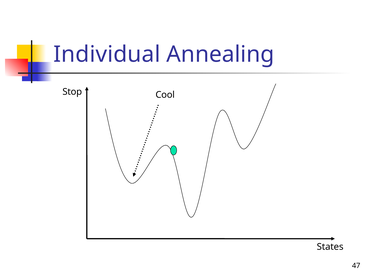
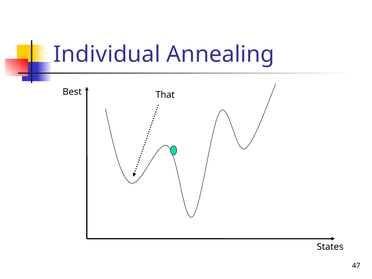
Stop: Stop -> Best
Cool: Cool -> That
